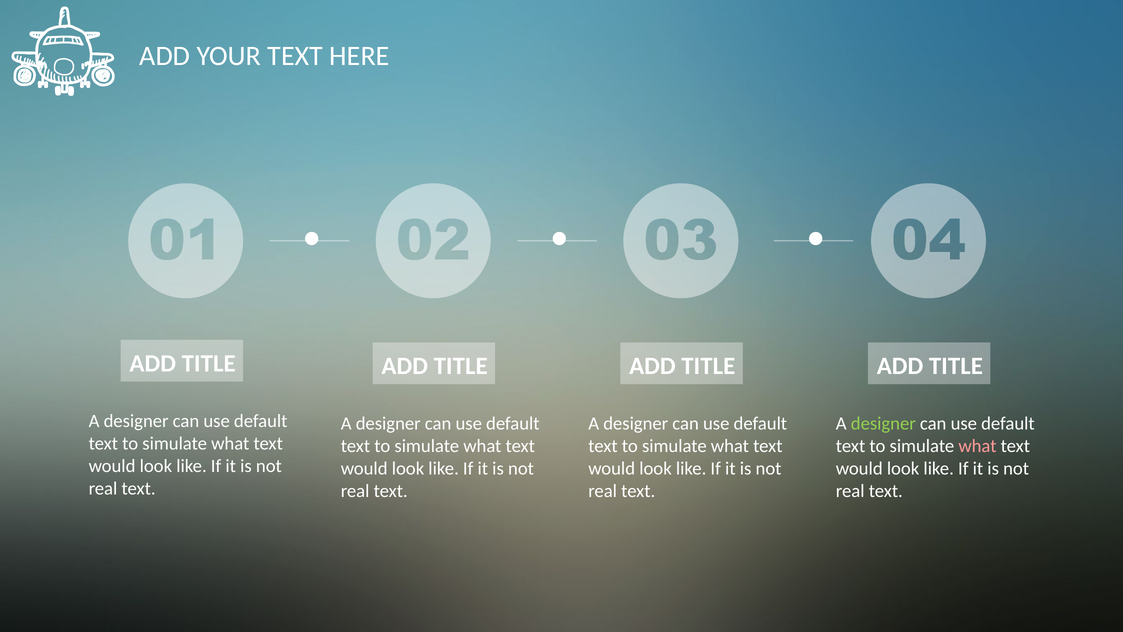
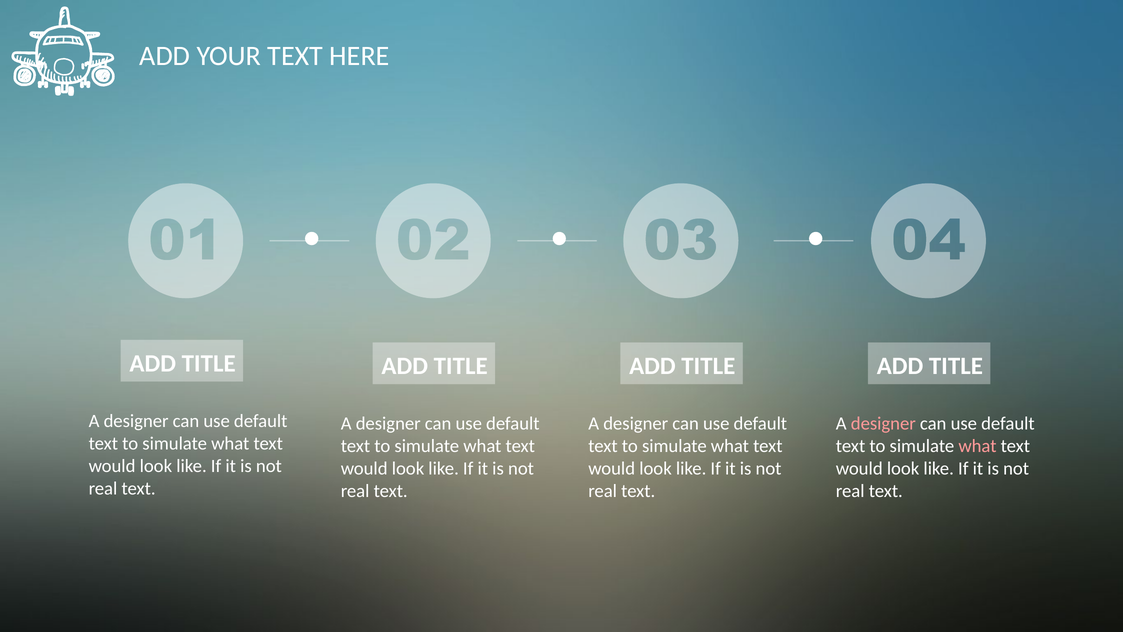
designer at (883, 424) colour: light green -> pink
